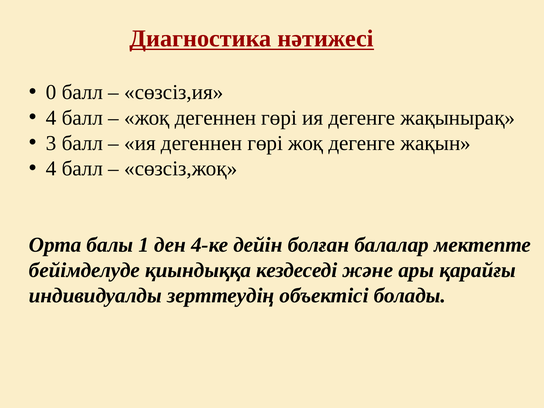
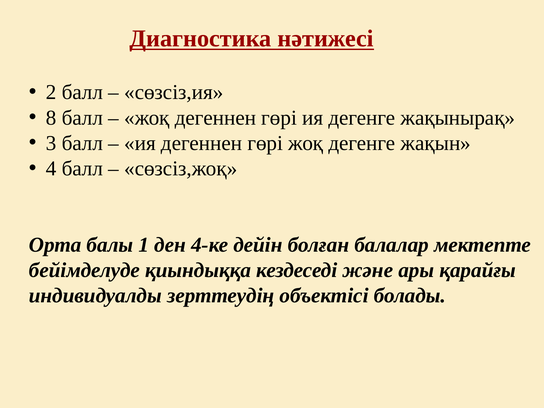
0: 0 -> 2
4 at (51, 118): 4 -> 8
